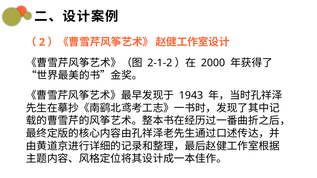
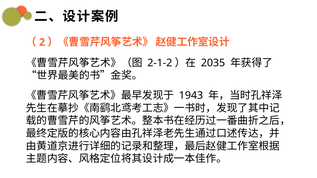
2000: 2000 -> 2035
